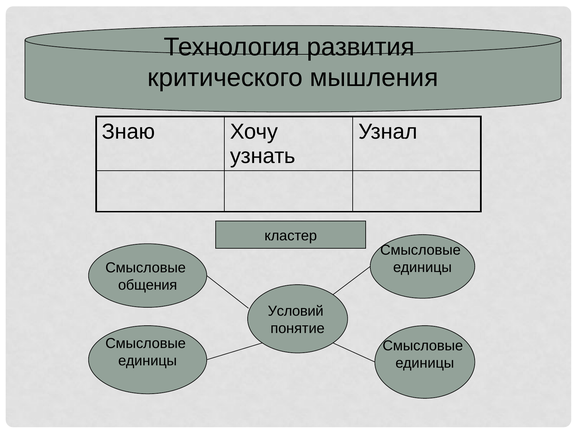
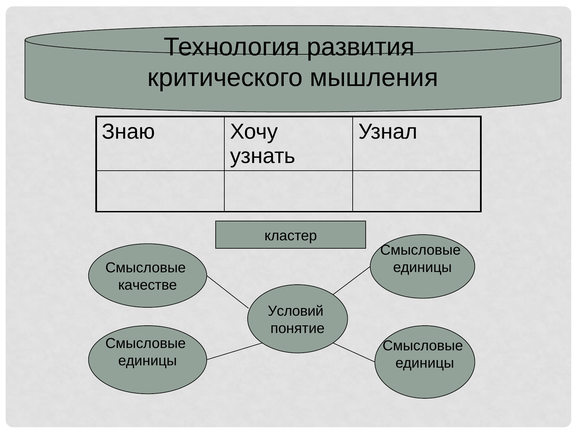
общения: общения -> качестве
